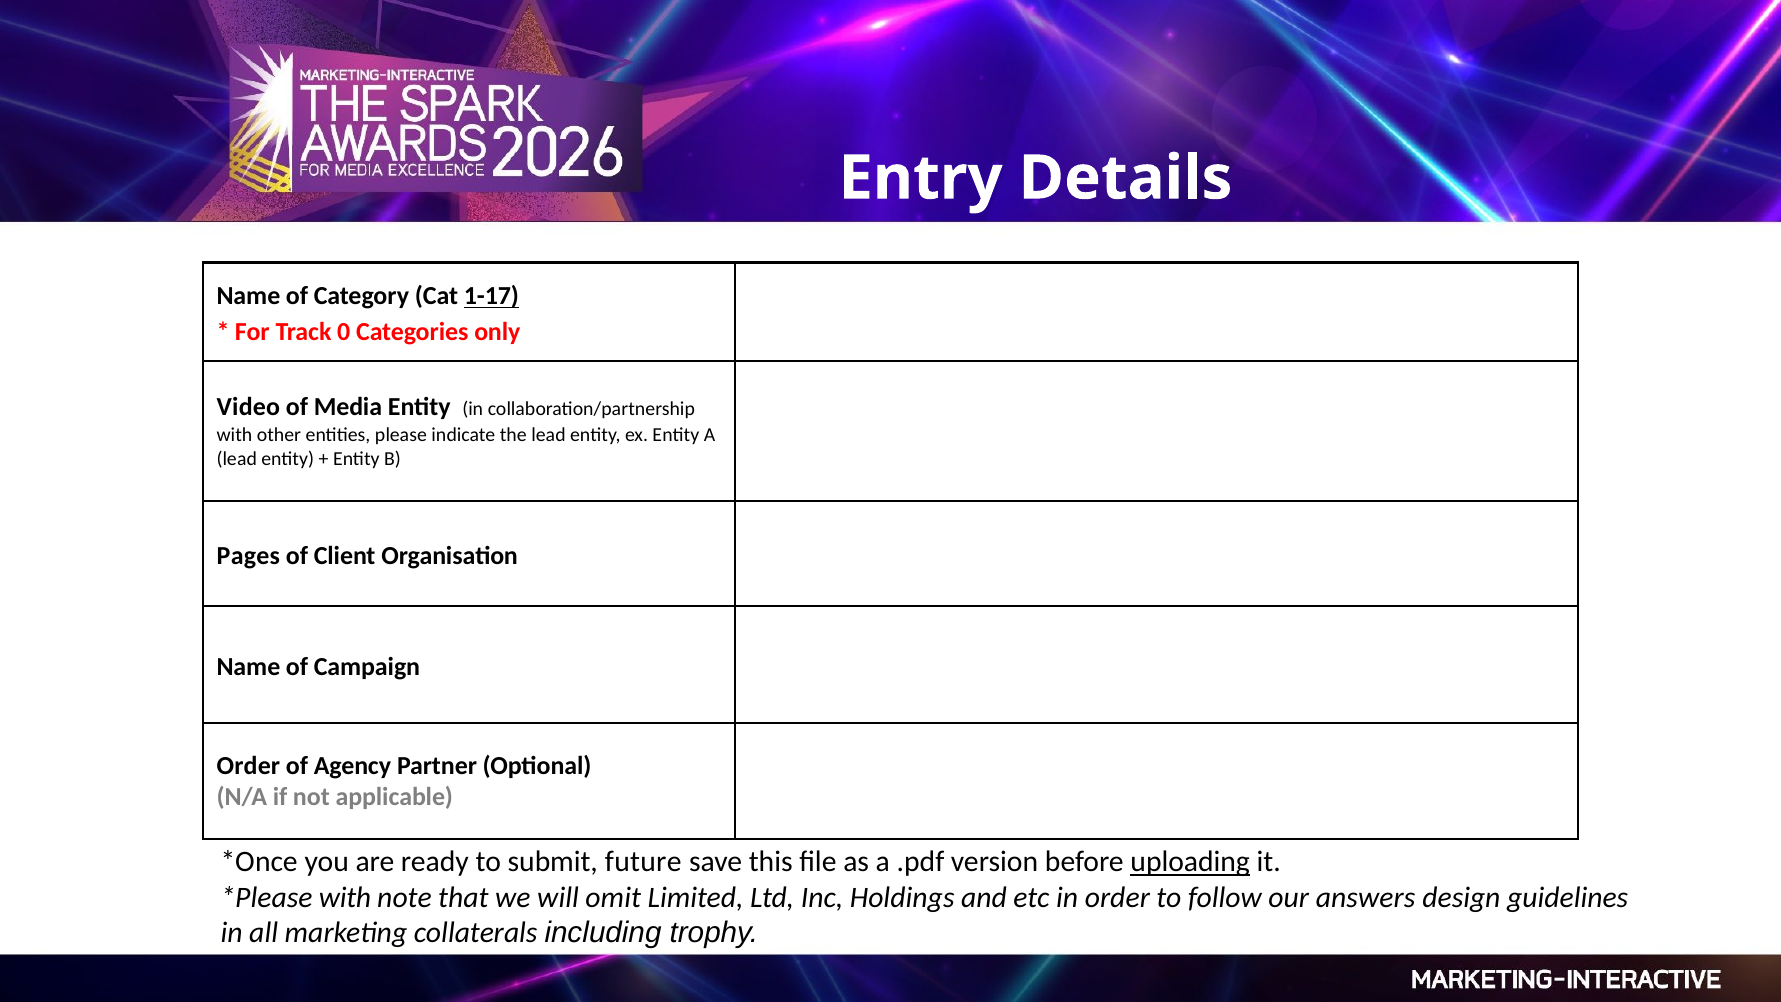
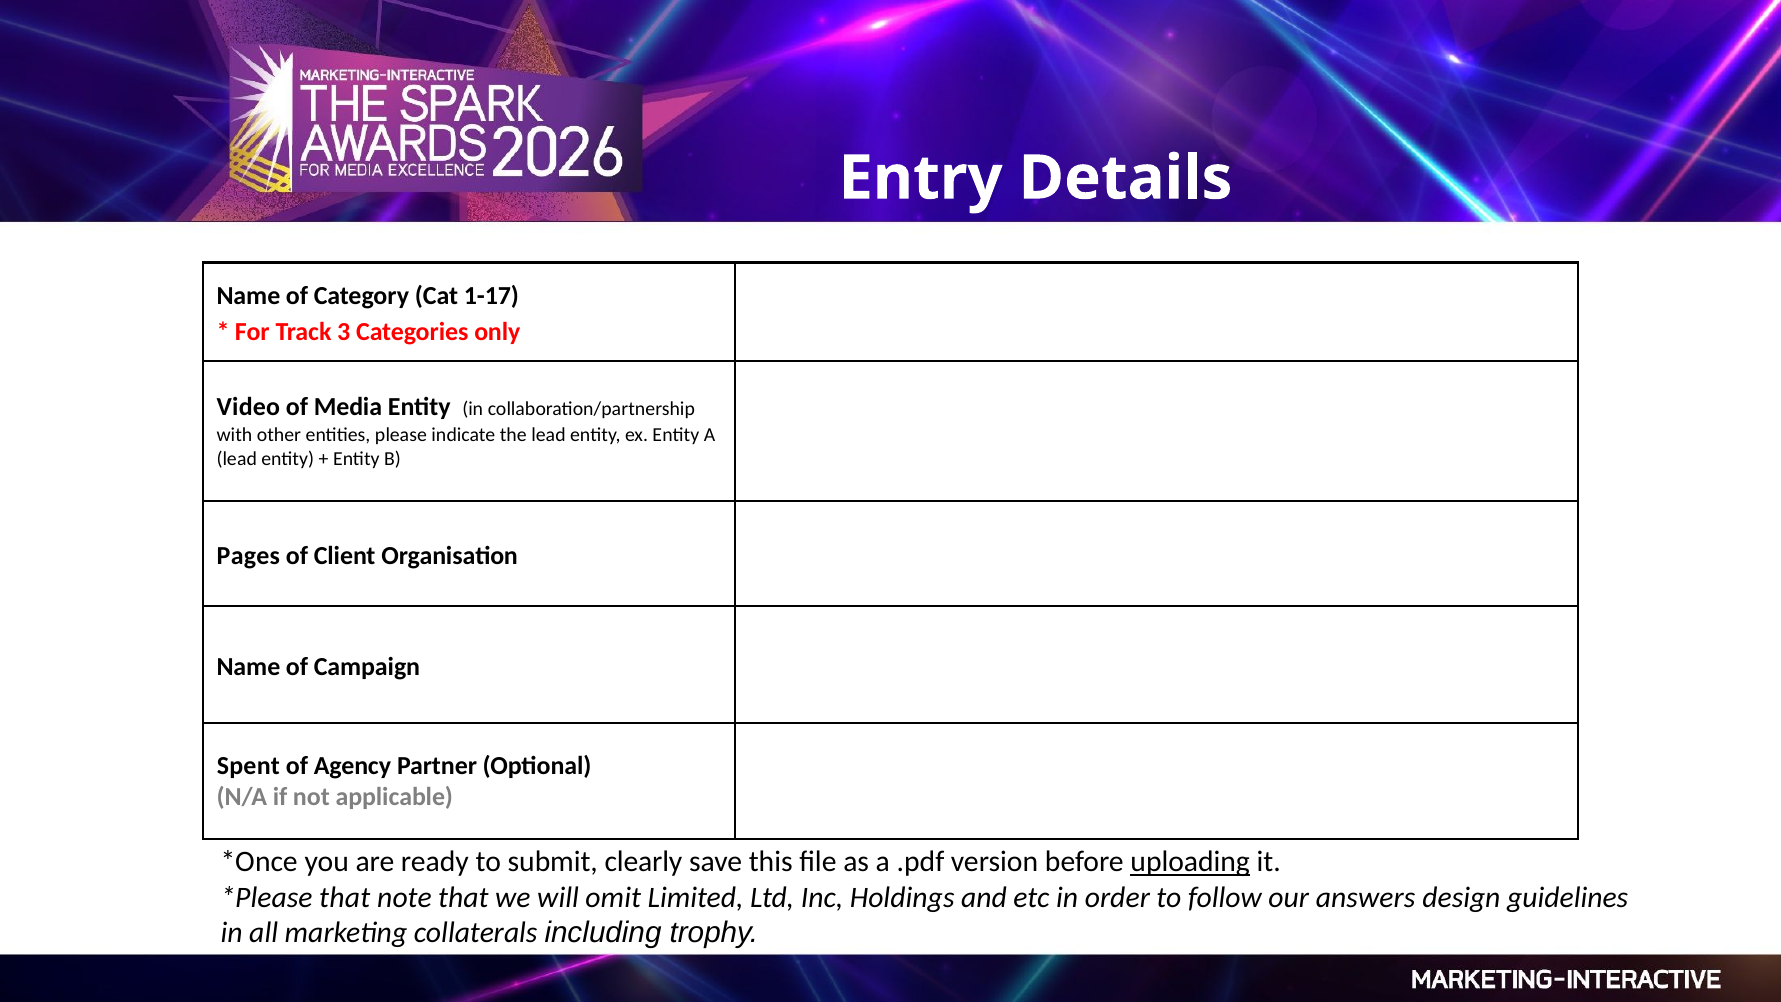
1-17 underline: present -> none
0: 0 -> 3
Order at (248, 765): Order -> Spent
future: future -> clearly
with at (345, 897): with -> that
